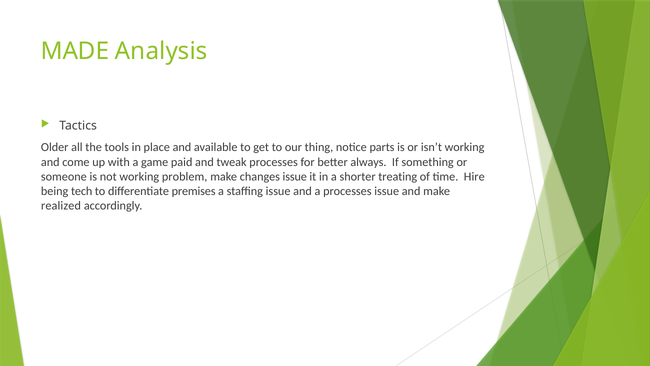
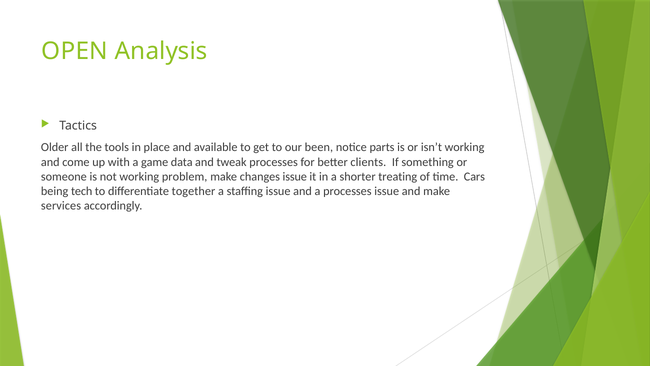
MADE: MADE -> OPEN
thing: thing -> been
paid: paid -> data
always: always -> clients
Hire: Hire -> Cars
premises: premises -> together
realized: realized -> services
